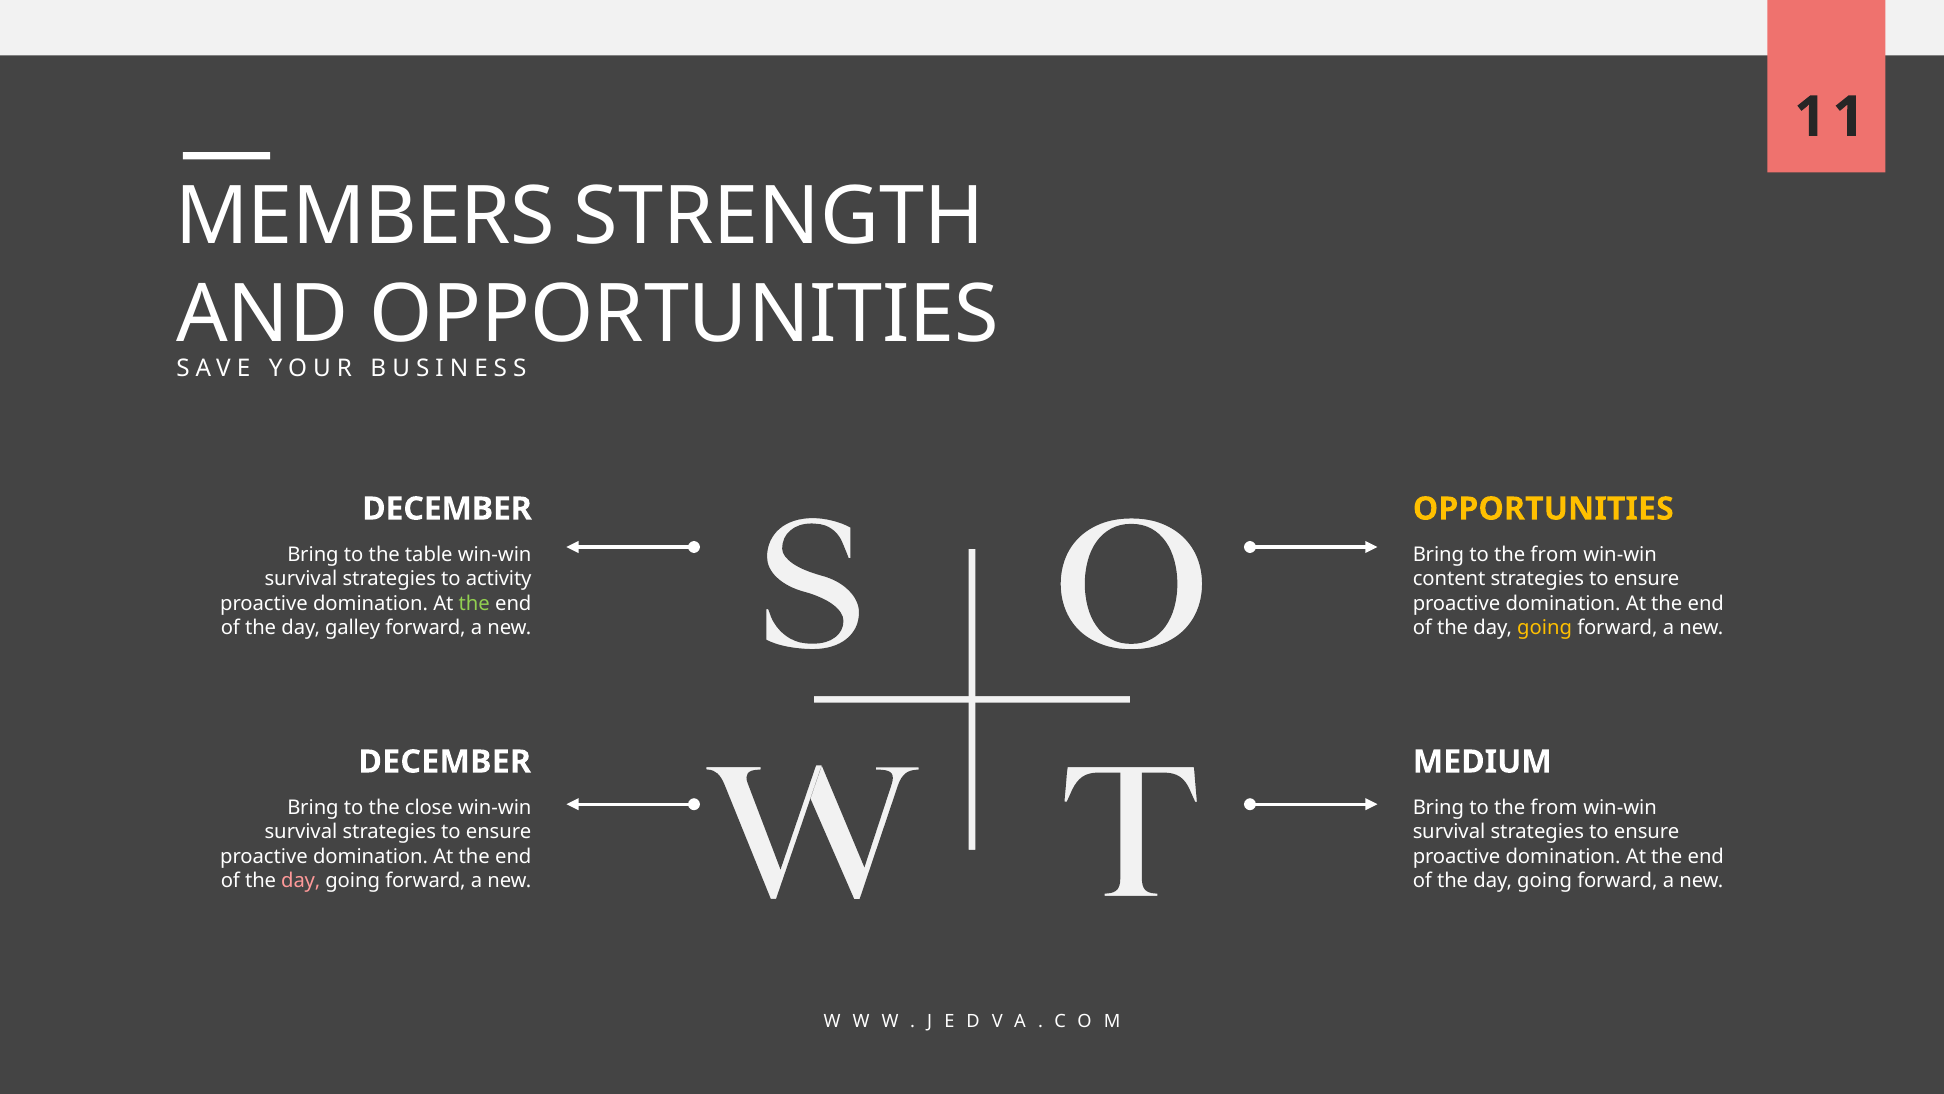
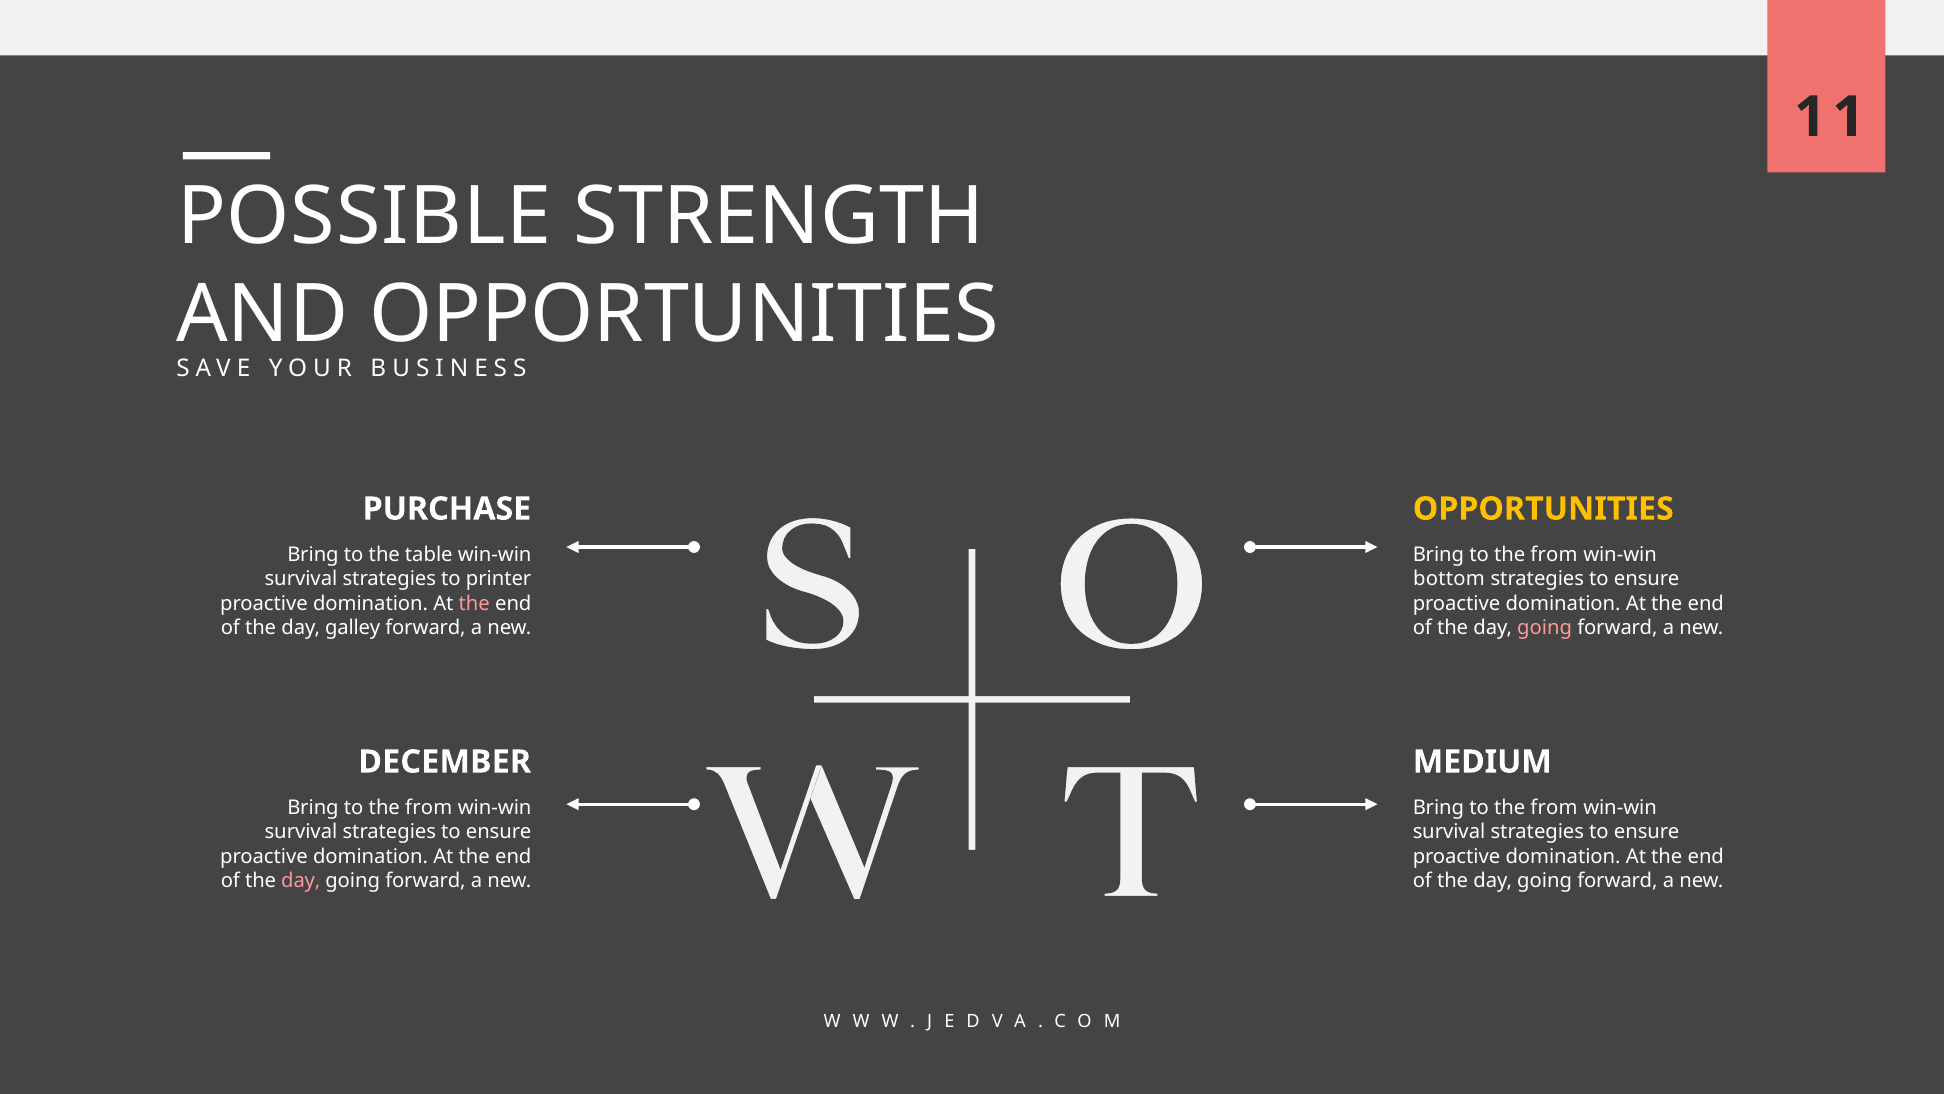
MEMBERS: MEMBERS -> POSSIBLE
DECEMBER at (447, 509): DECEMBER -> PURCHASE
activity: activity -> printer
content: content -> bottom
the at (474, 603) colour: light green -> pink
going at (1545, 627) colour: yellow -> pink
close at (429, 807): close -> from
